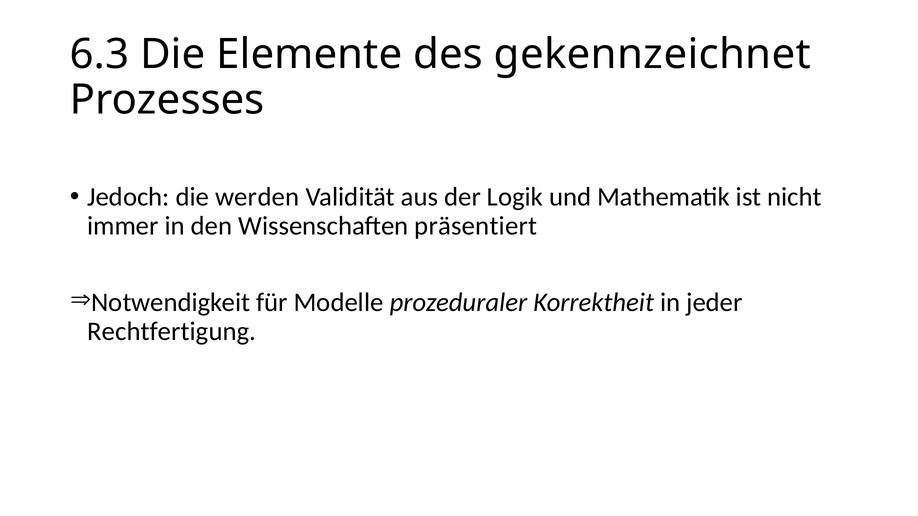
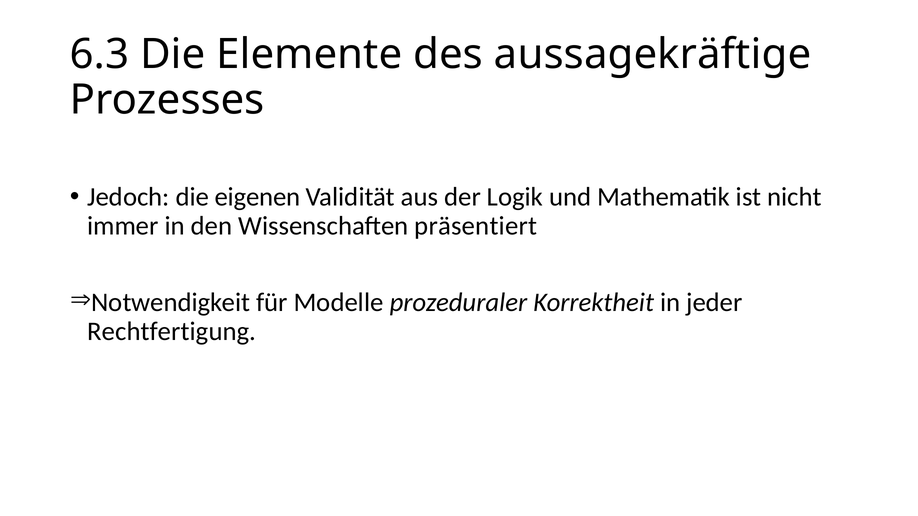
gekennzeichnet: gekennzeichnet -> aussagekräftige
werden: werden -> eigenen
